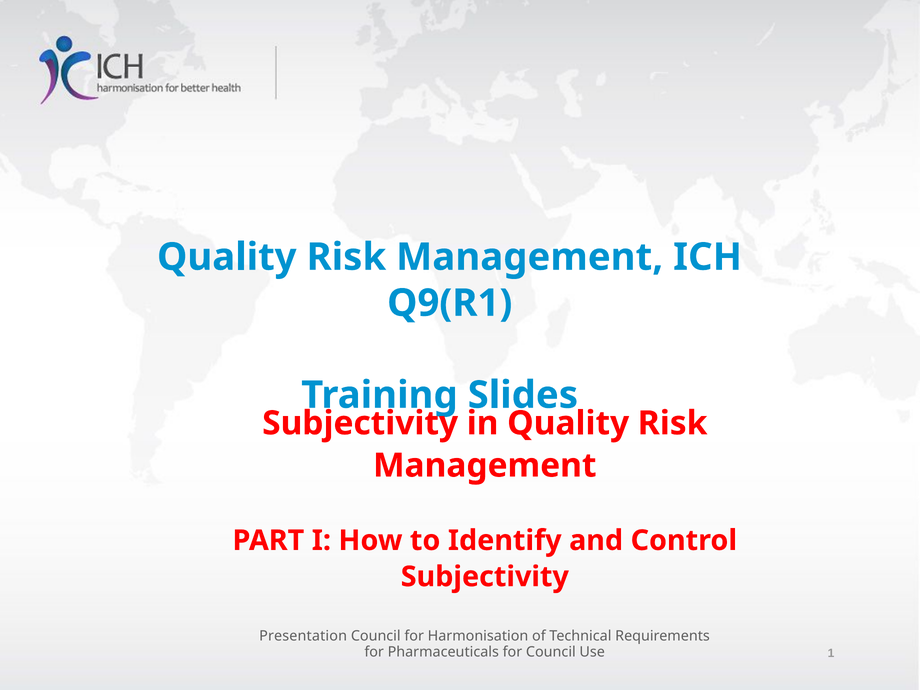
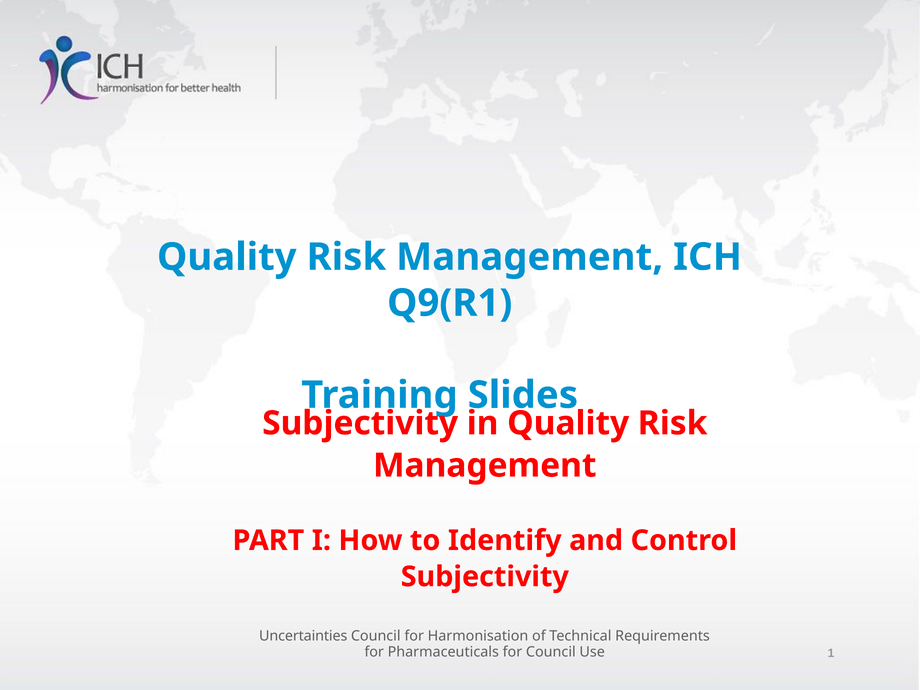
Presentation: Presentation -> Uncertainties
